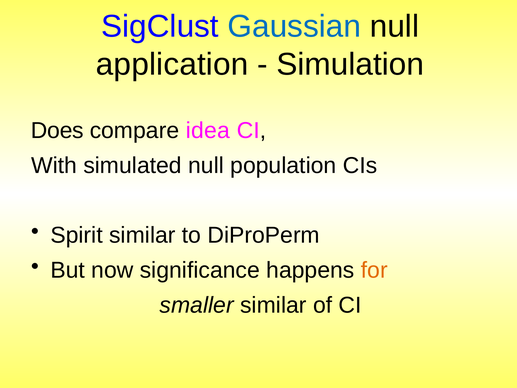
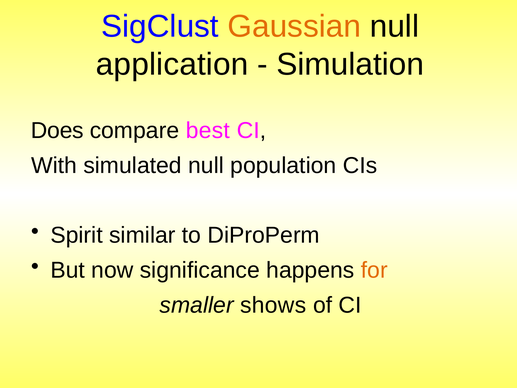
Gaussian colour: blue -> orange
idea: idea -> best
smaller similar: similar -> shows
